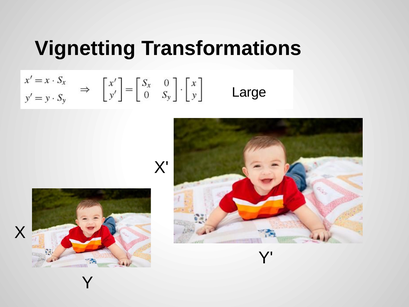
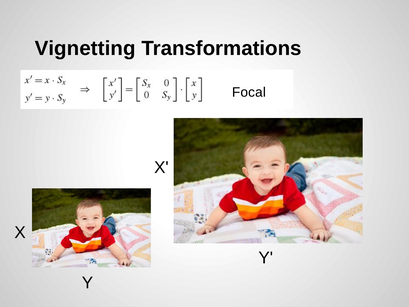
Large: Large -> Focal
